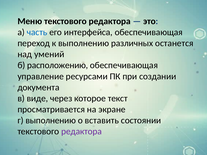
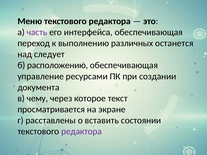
часть colour: blue -> purple
умений: умений -> следует
виде: виде -> чему
г выполнению: выполнению -> расставлены
